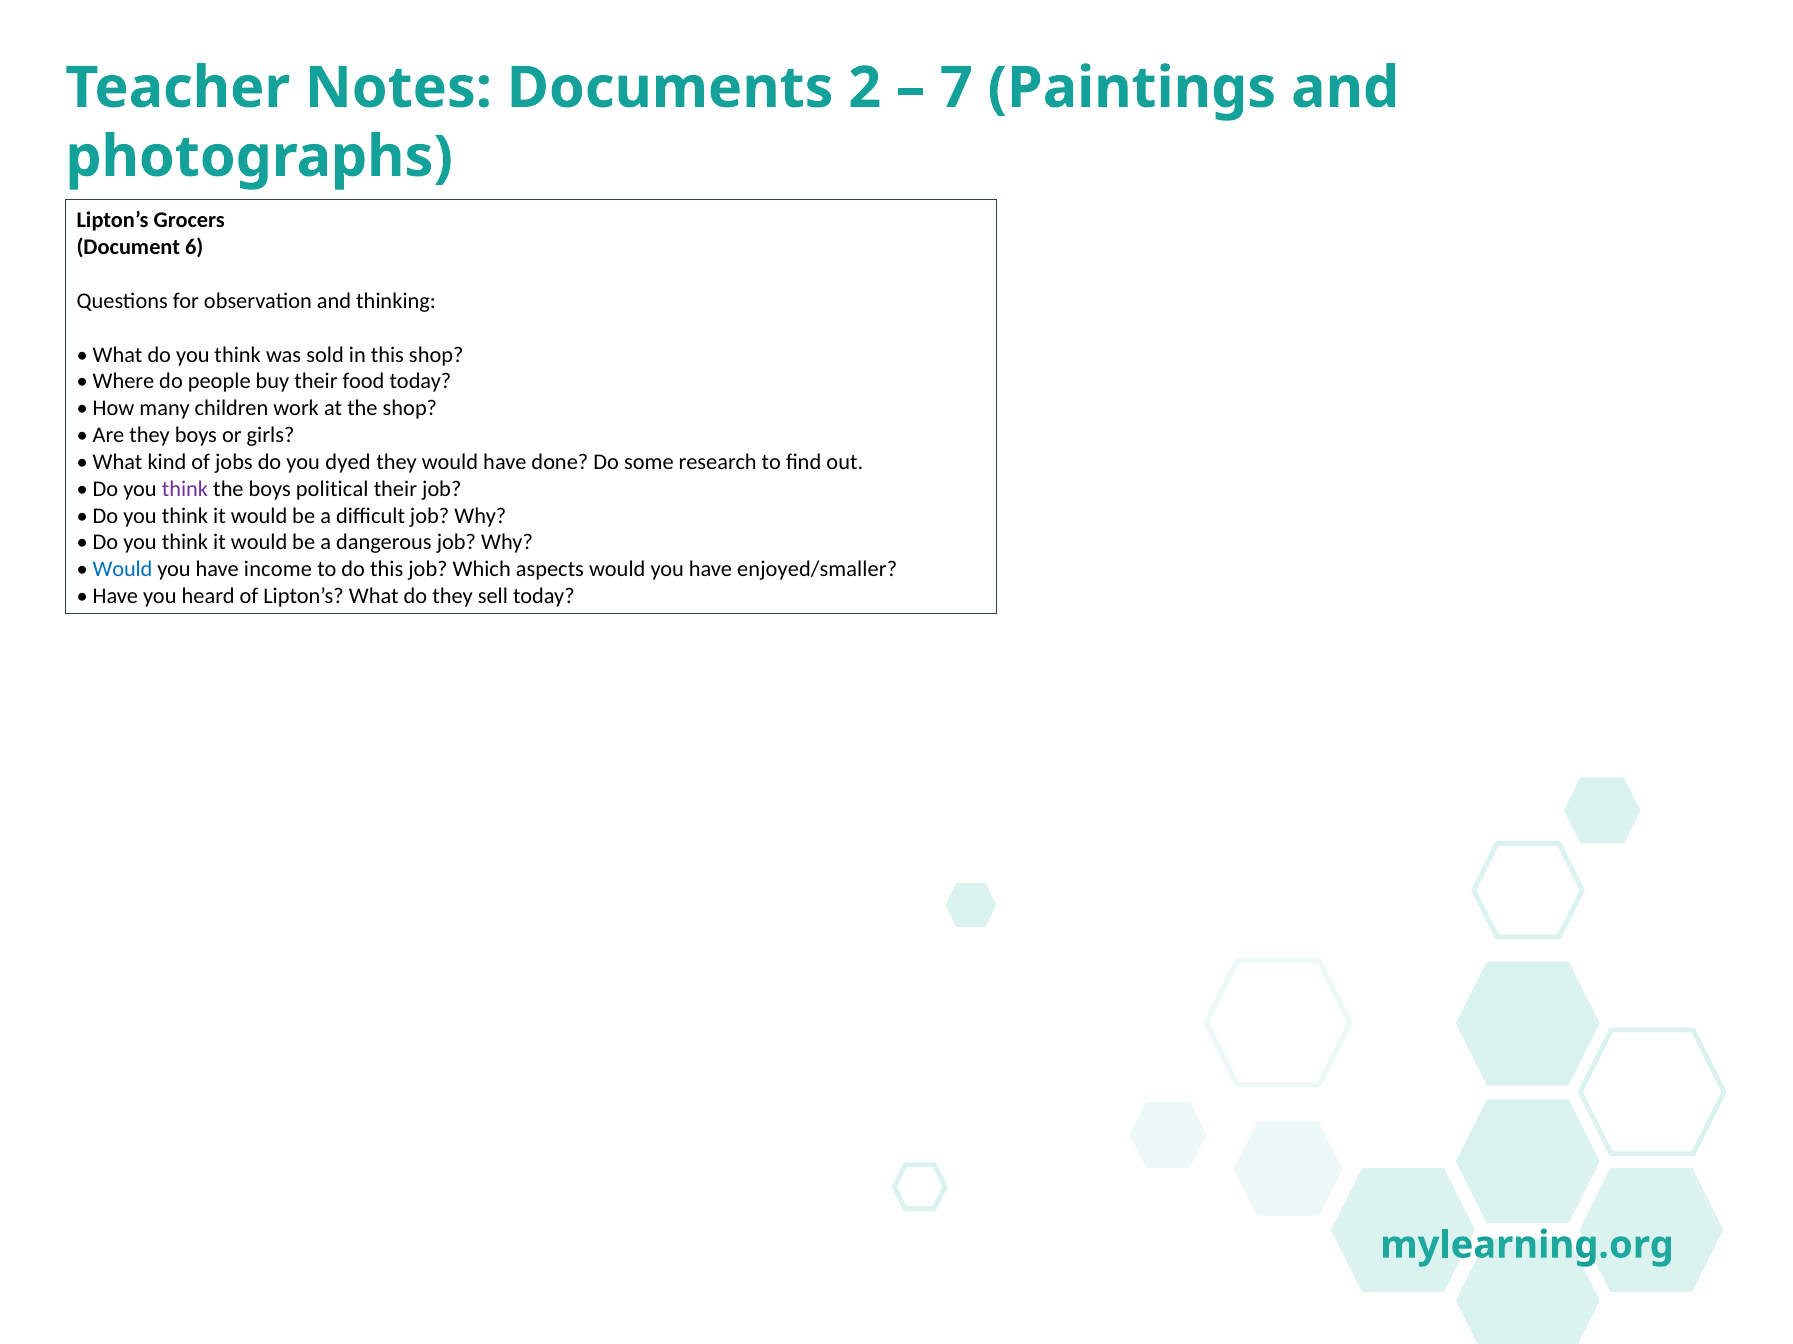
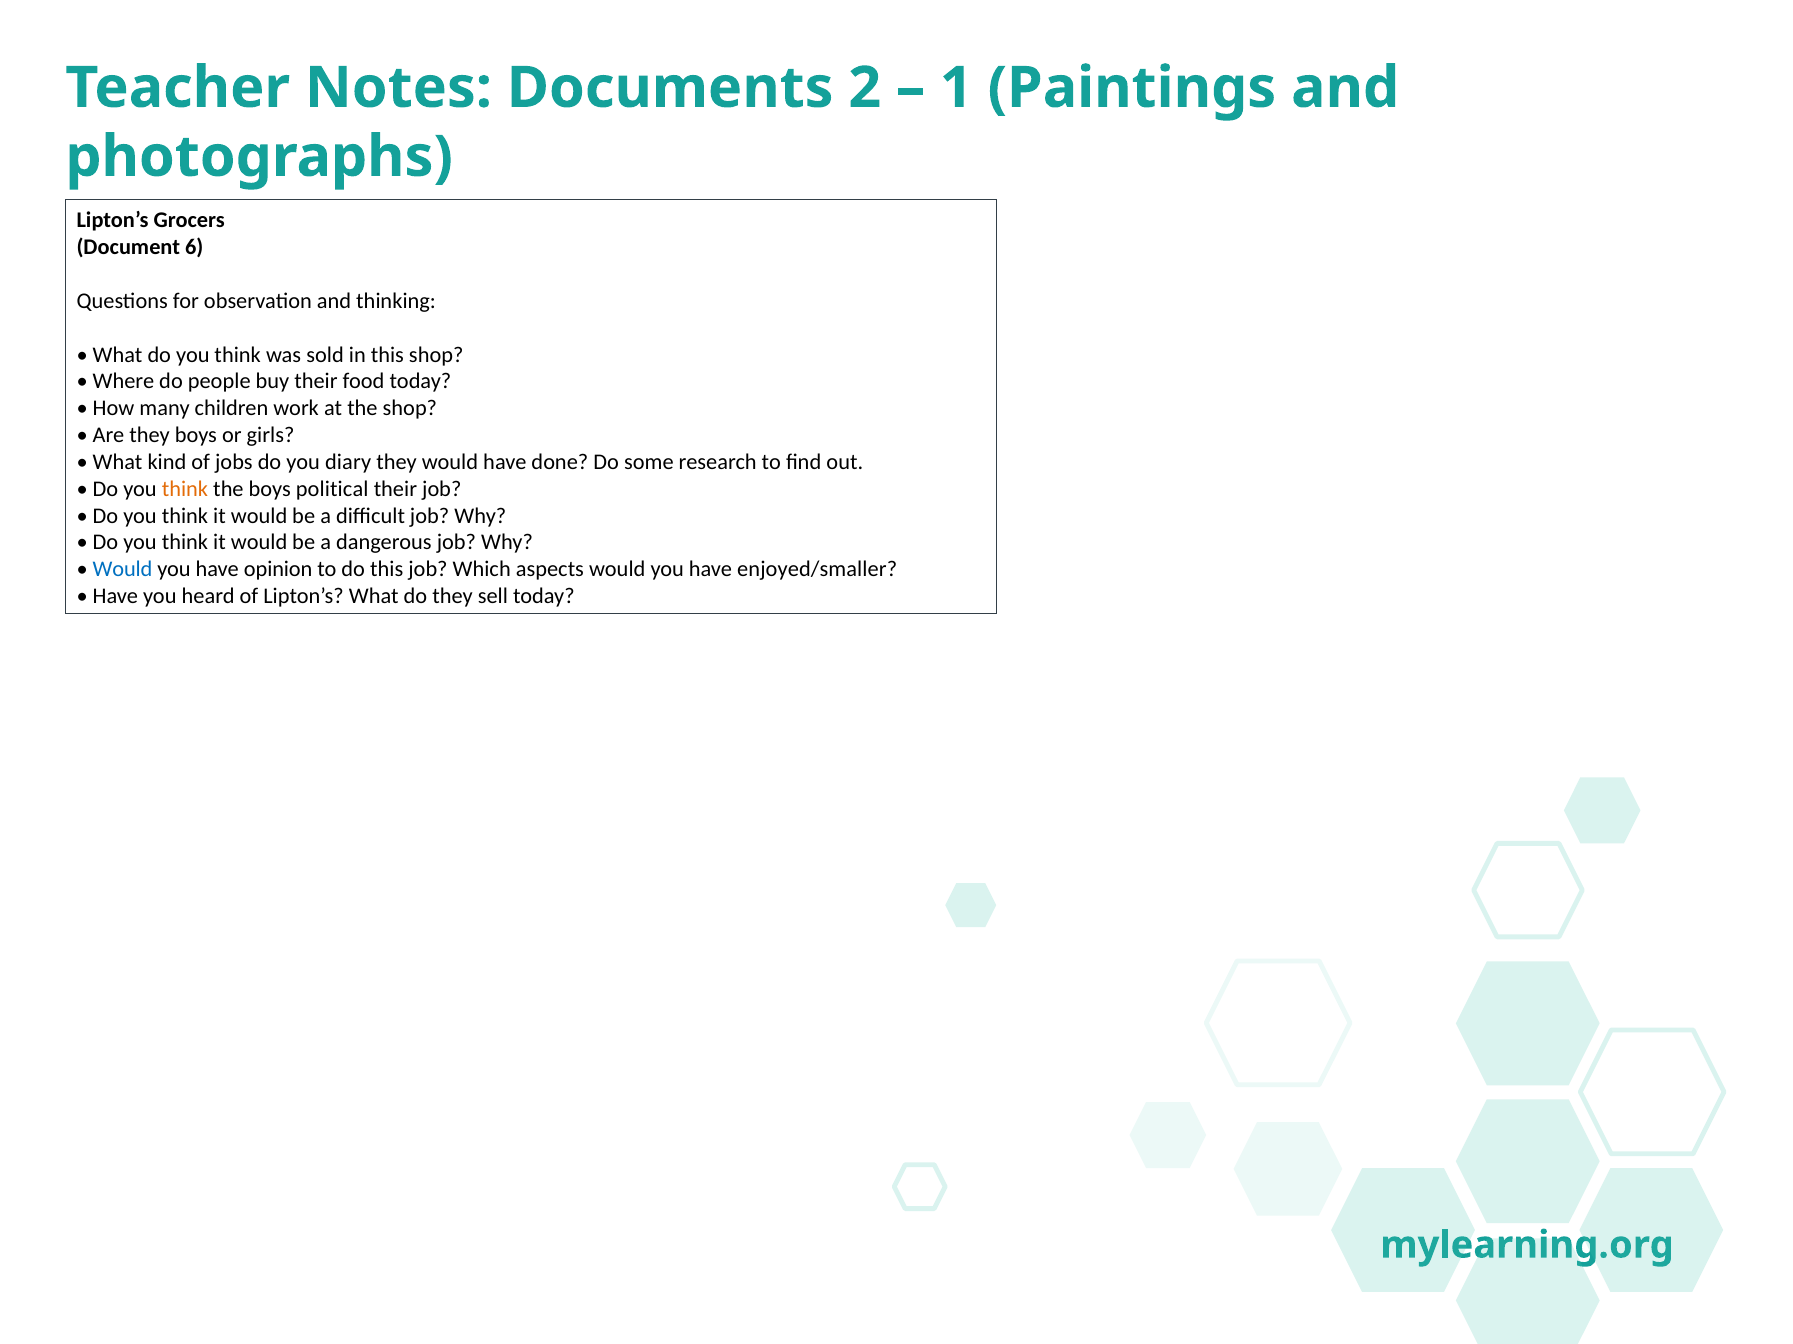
7: 7 -> 1
dyed: dyed -> diary
think at (185, 489) colour: purple -> orange
income: income -> opinion
